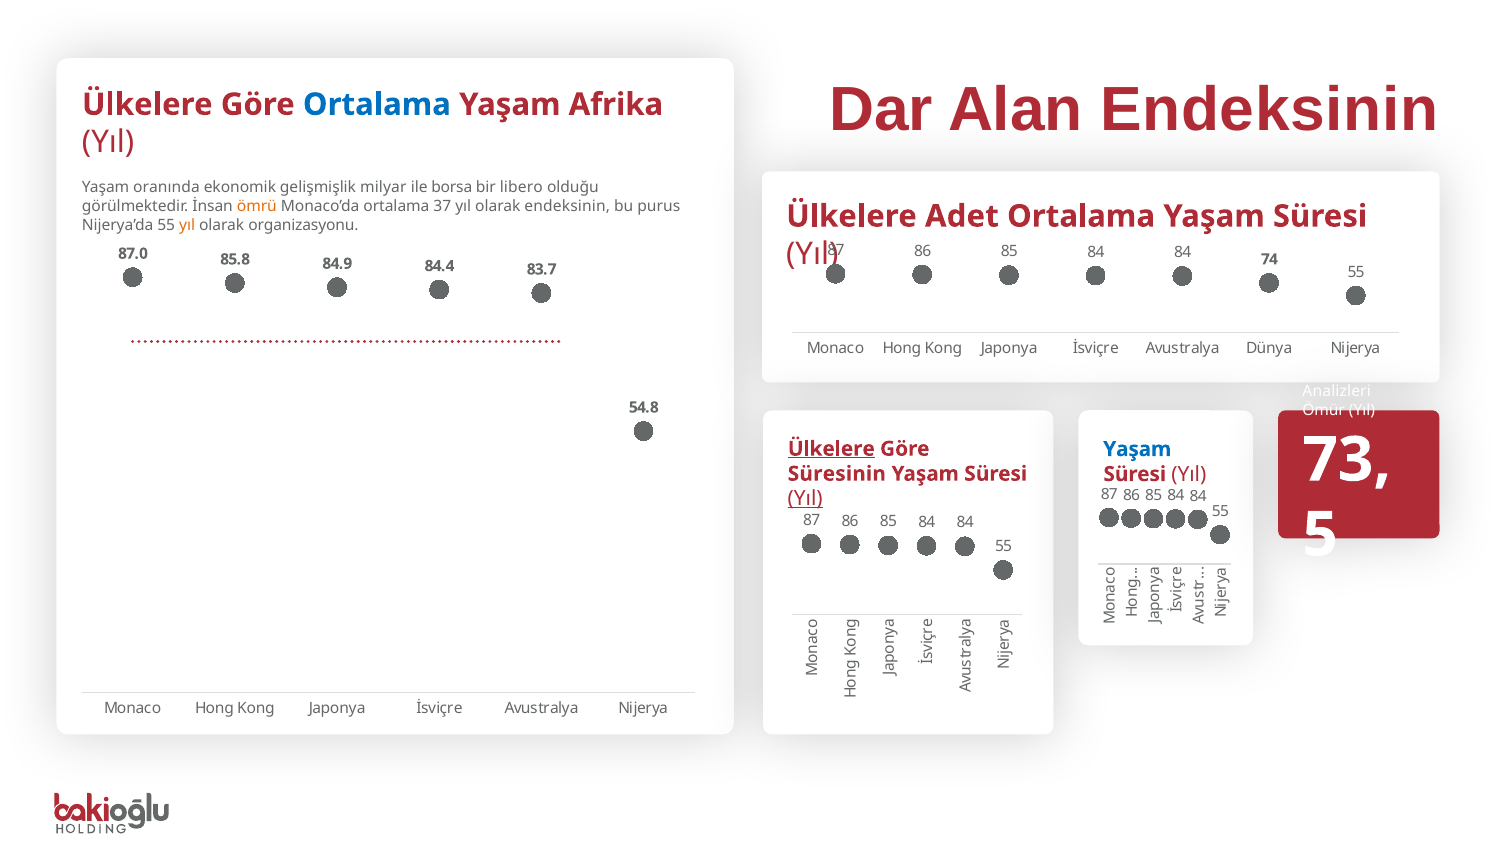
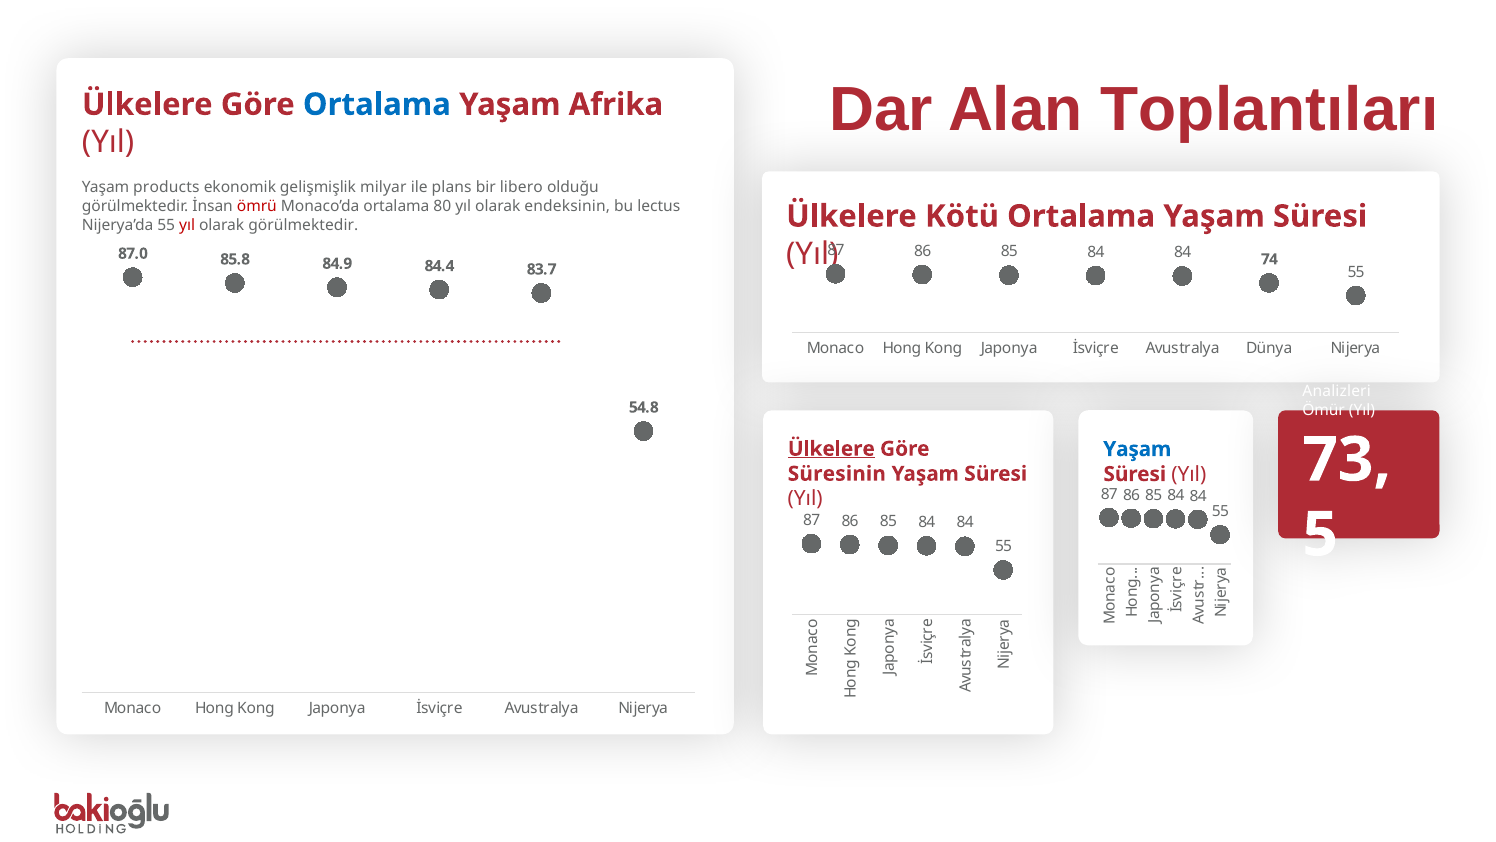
Alan Endeksinin: Endeksinin -> Toplantıları
oranında: oranında -> products
borsa: borsa -> plans
ömrü colour: orange -> red
37: 37 -> 80
purus: purus -> lectus
Adet: Adet -> Kötü
yıl at (187, 225) colour: orange -> red
olarak organizasyonu: organizasyonu -> görülmektedir
Yıl at (805, 498) underline: present -> none
